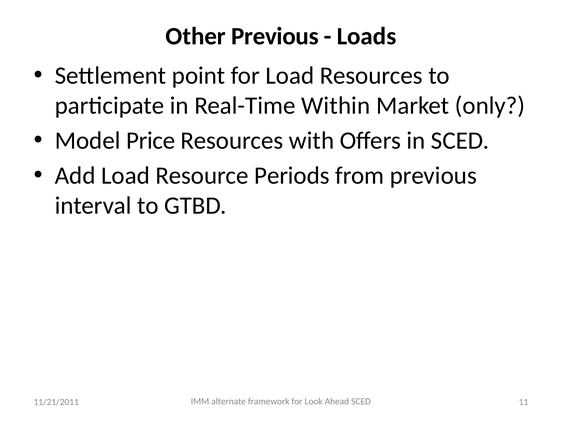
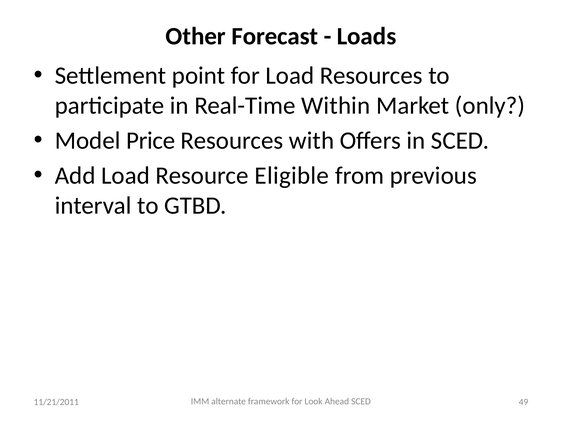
Other Previous: Previous -> Forecast
Periods: Periods -> Eligible
11: 11 -> 49
